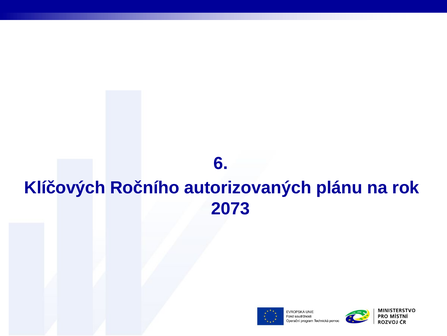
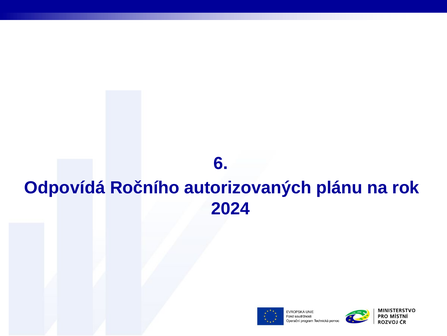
Klíčových: Klíčových -> Odpovídá
2073: 2073 -> 2024
